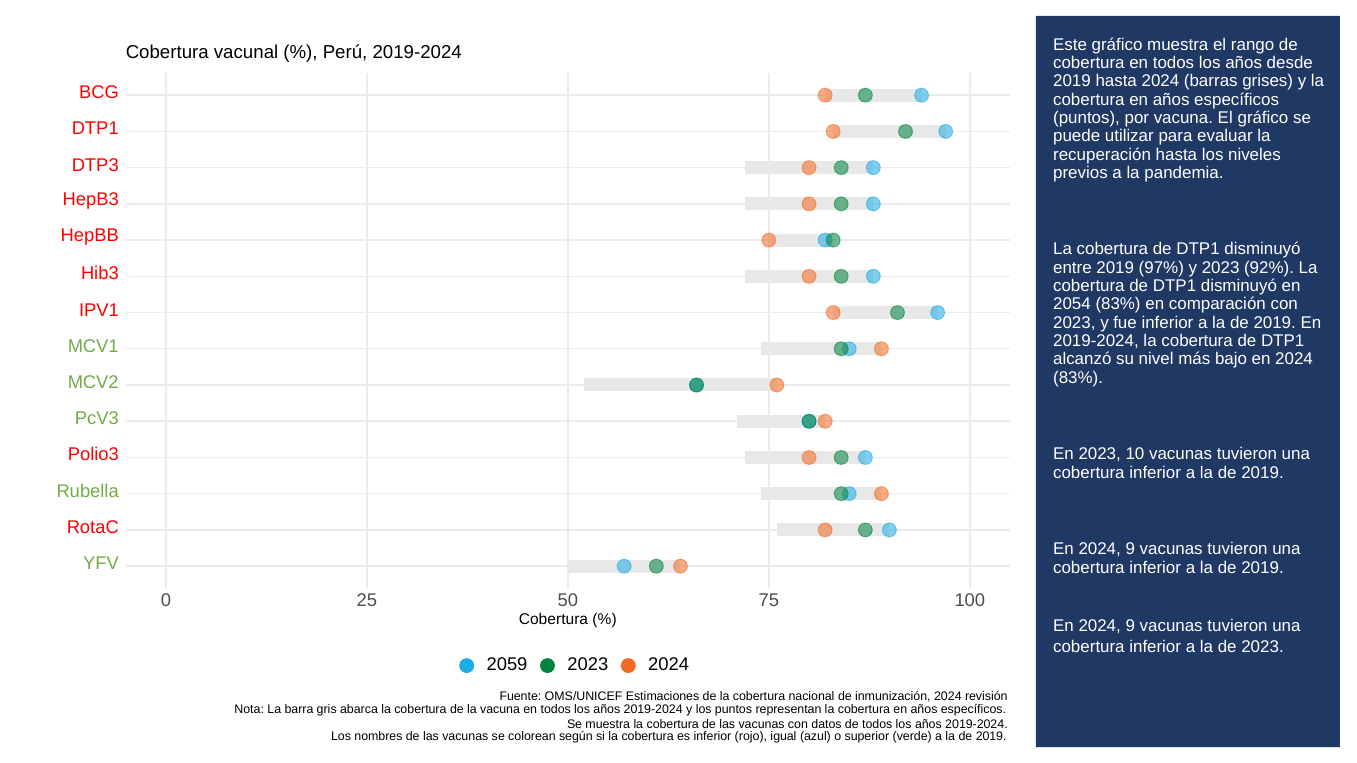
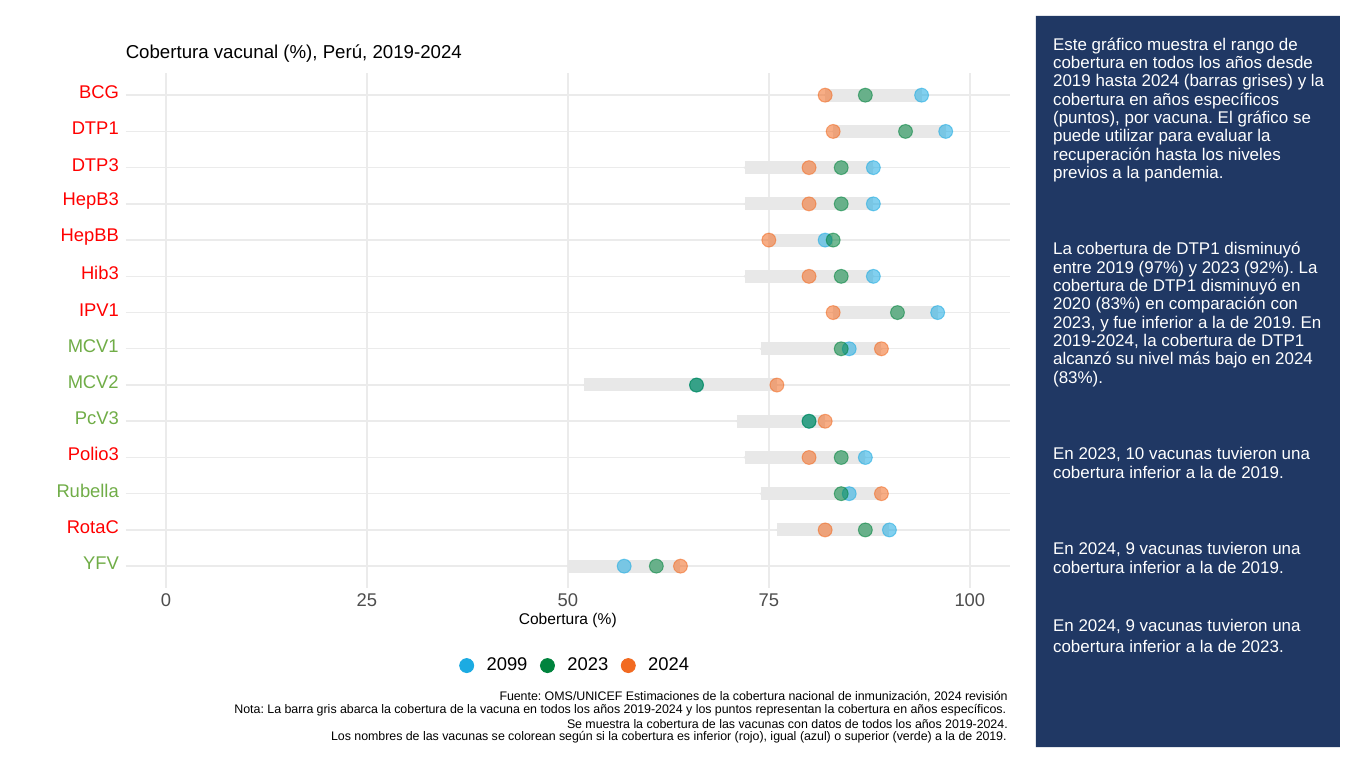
2054: 2054 -> 2020
2059: 2059 -> 2099
